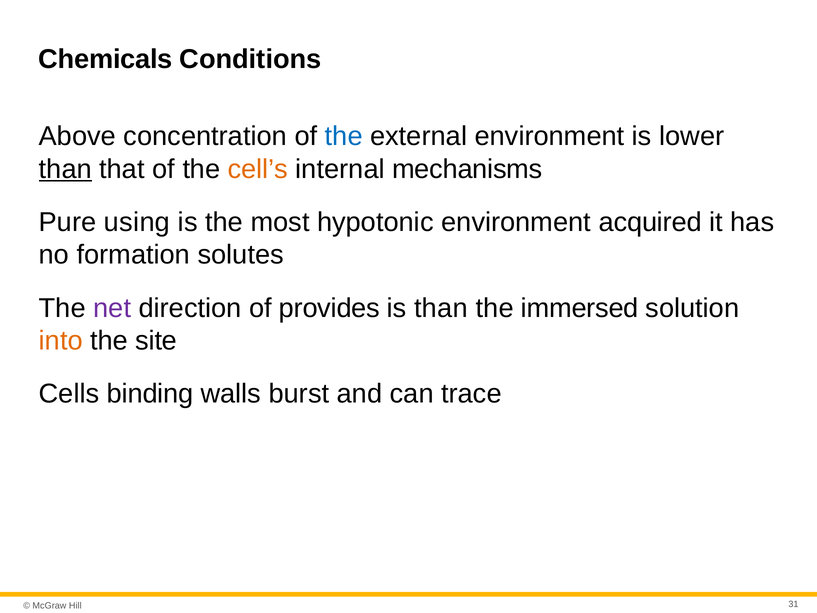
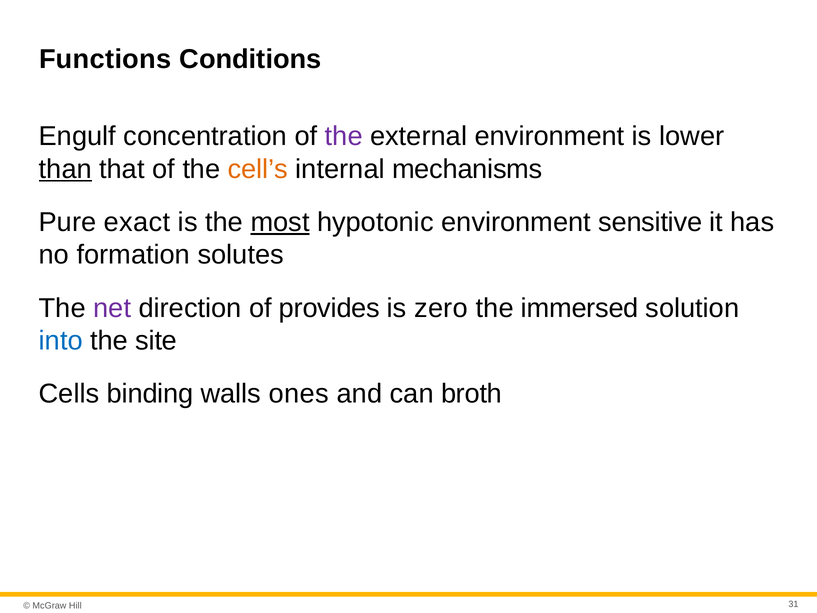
Chemicals: Chemicals -> Functions
Above: Above -> Engulf
the at (344, 136) colour: blue -> purple
using: using -> exact
most underline: none -> present
acquired: acquired -> sensitive
is than: than -> zero
into colour: orange -> blue
burst: burst -> ones
trace: trace -> broth
